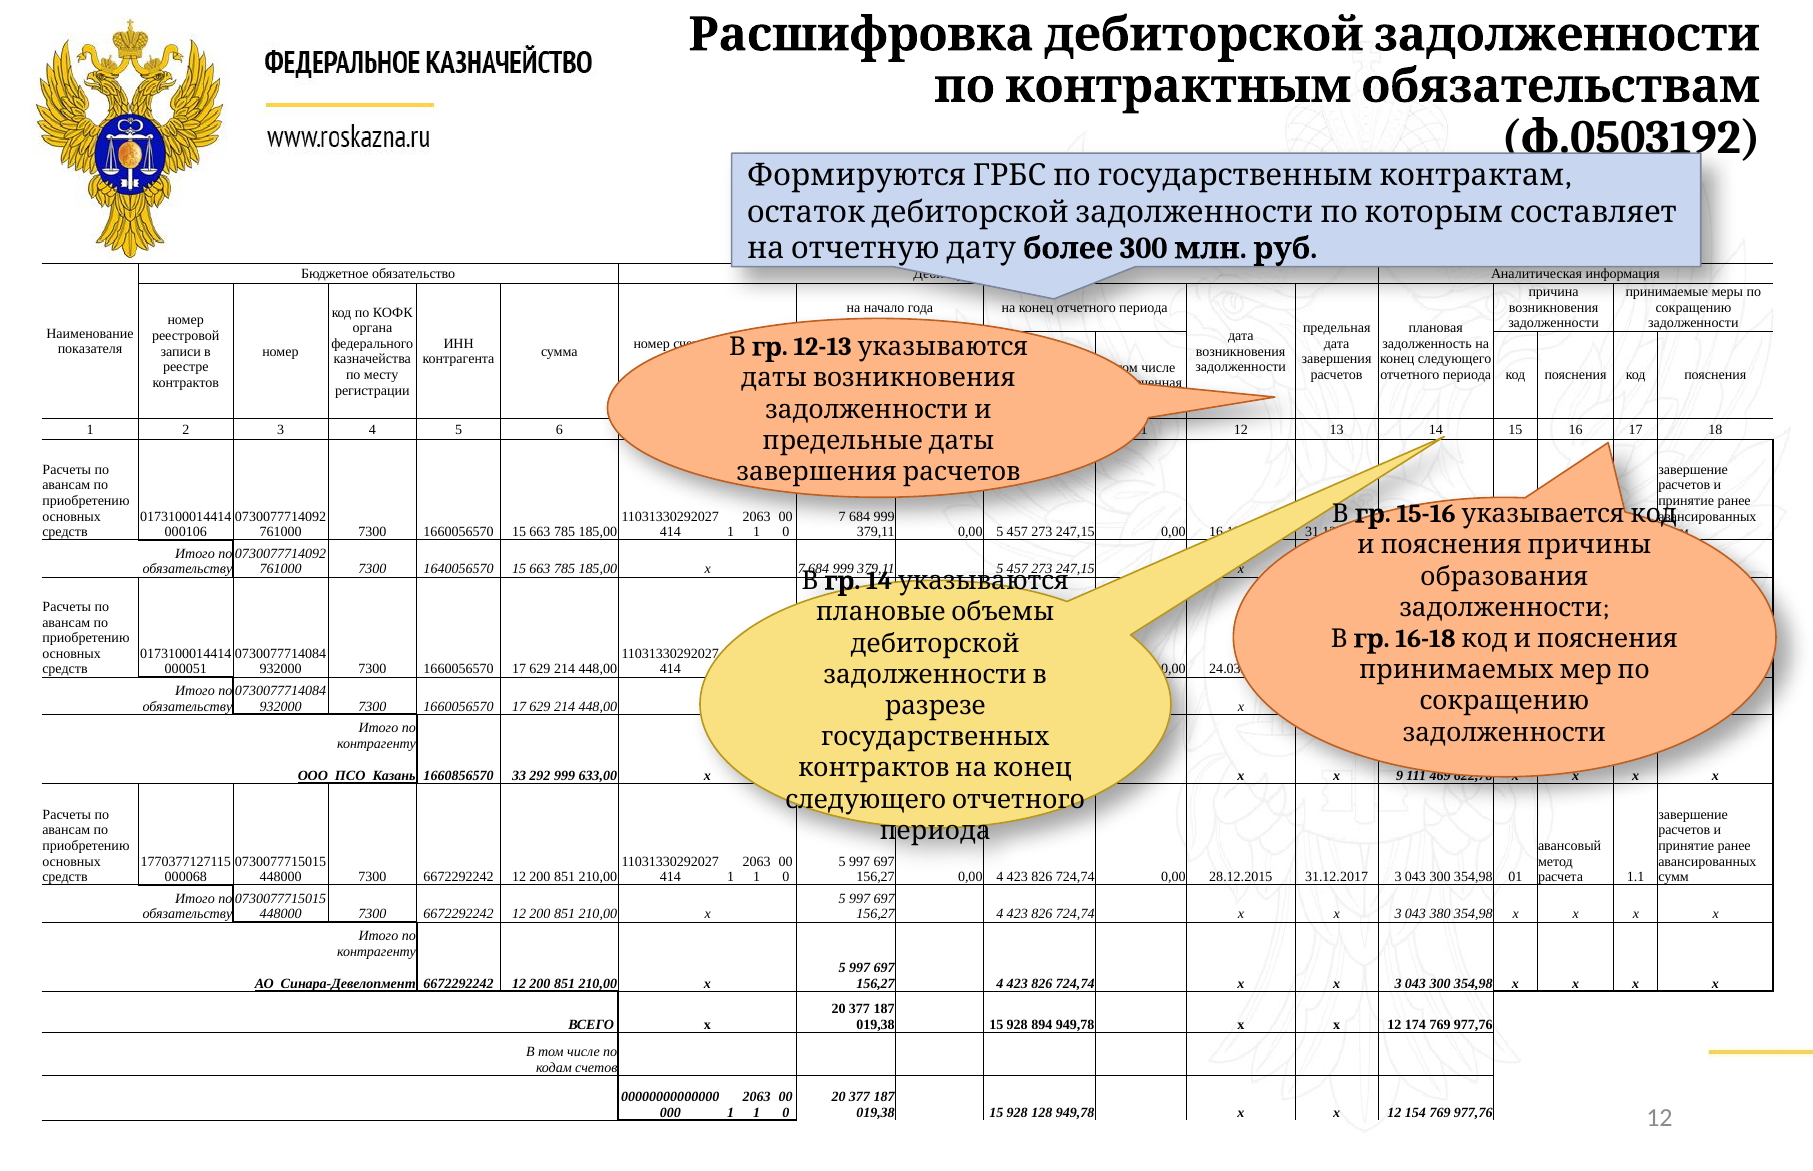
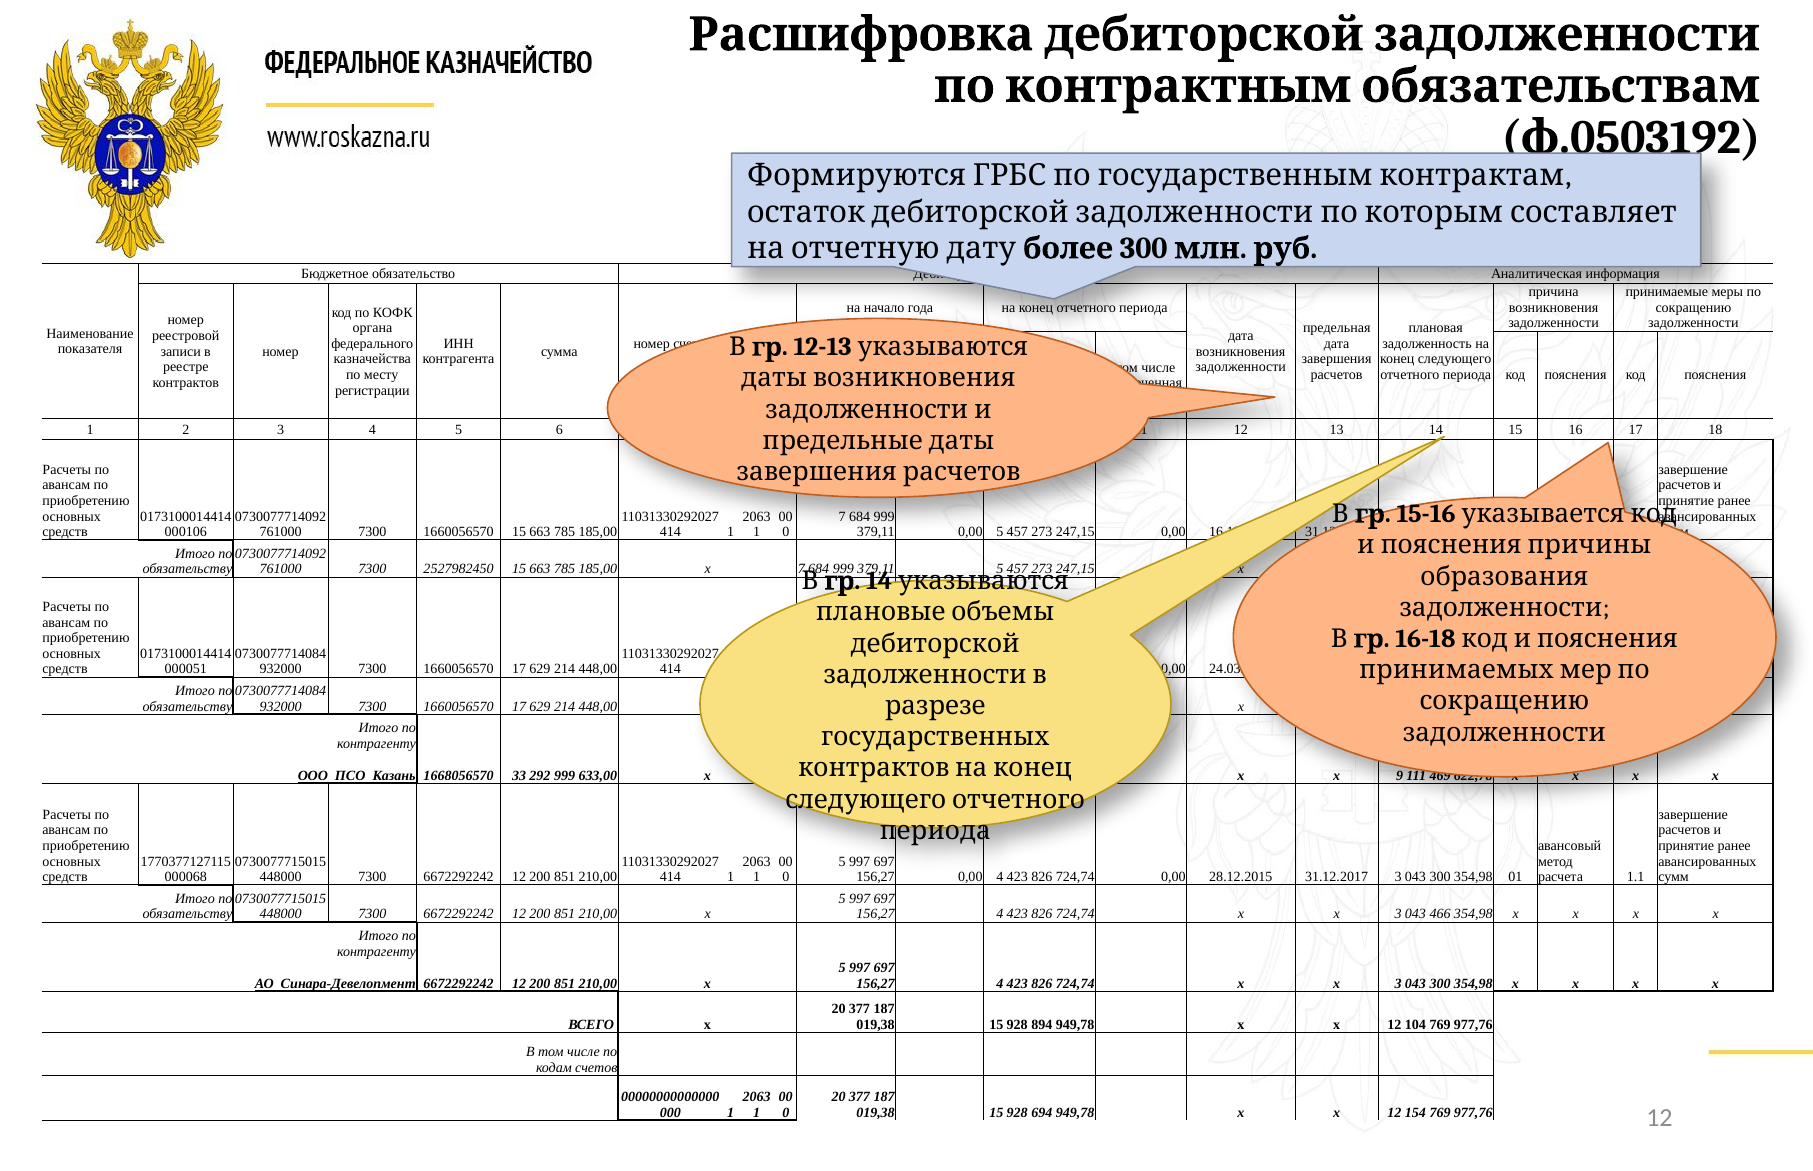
1640056570: 1640056570 -> 2527982450
1660856570: 1660856570 -> 1668056570
380: 380 -> 466
174: 174 -> 104
928 128: 128 -> 694
